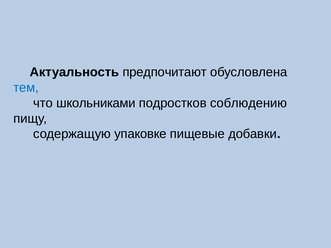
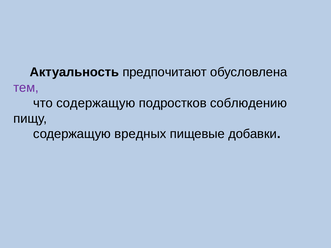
тем colour: blue -> purple
что школьниками: школьниками -> содержащую
упаковке: упаковке -> вредных
